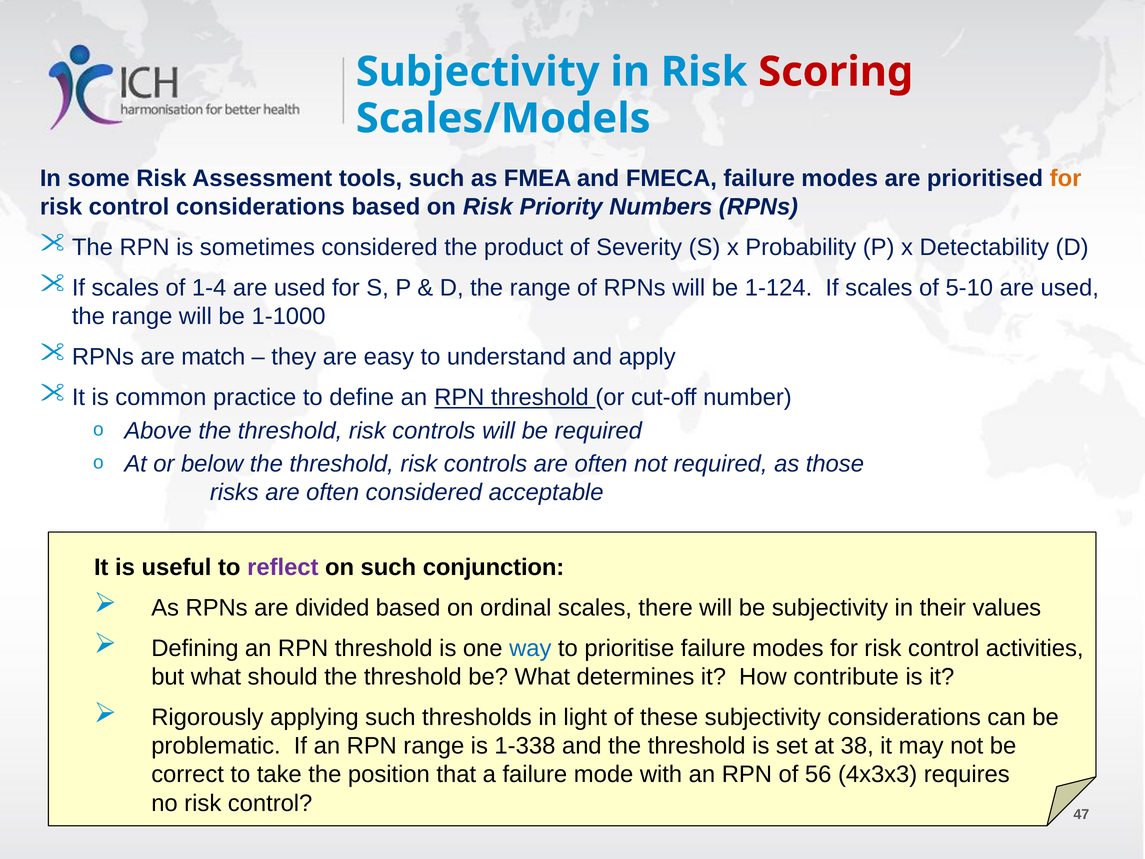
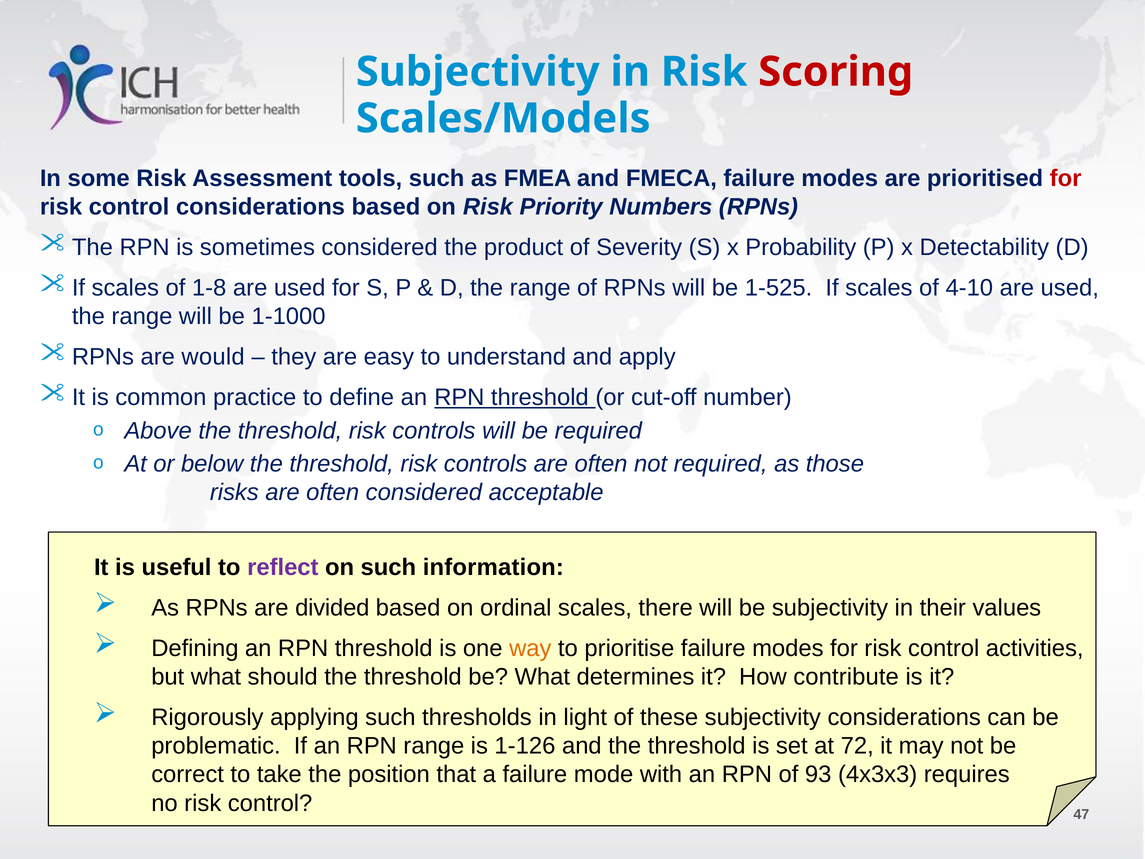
for at (1066, 178) colour: orange -> red
1-4: 1-4 -> 1-8
1-124: 1-124 -> 1-525
5-10: 5-10 -> 4-10
match: match -> would
conjunction: conjunction -> information
way colour: blue -> orange
1-338: 1-338 -> 1-126
38: 38 -> 72
56: 56 -> 93
